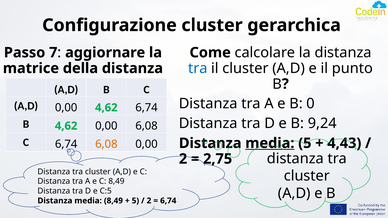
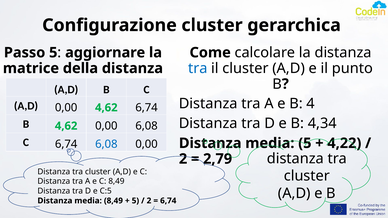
Passo 7: 7 -> 5
0: 0 -> 4
9,24: 9,24 -> 4,34
6,08 at (106, 144) colour: orange -> blue
media at (270, 143) underline: present -> none
4,43: 4,43 -> 4,22
2,75: 2,75 -> 2,79
